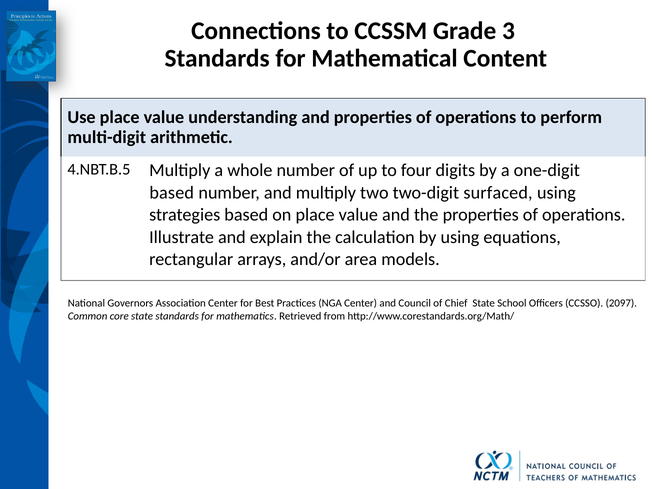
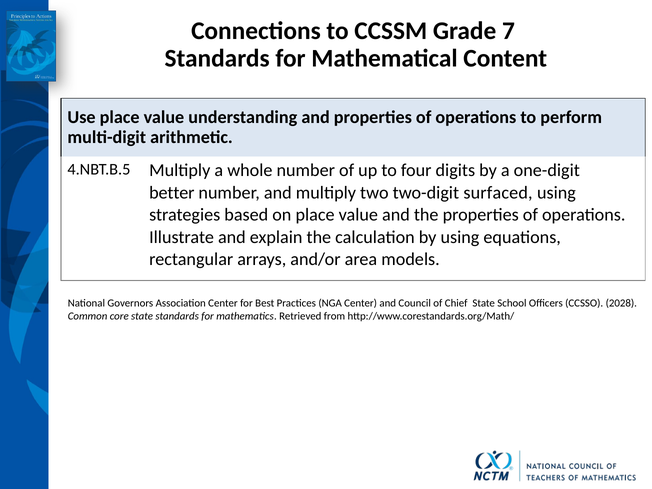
3: 3 -> 7
based at (172, 193): based -> better
2097: 2097 -> 2028
